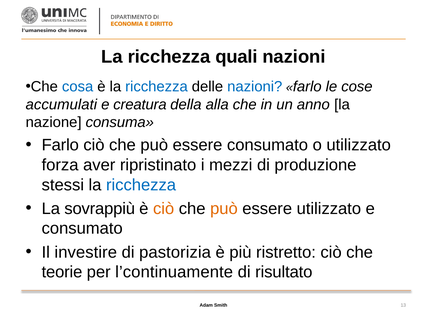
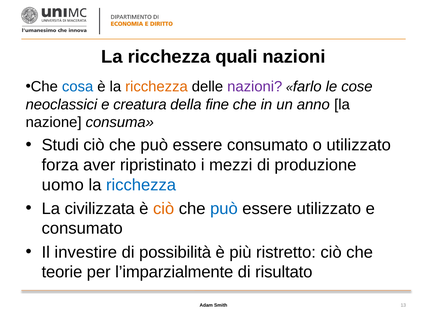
ricchezza at (156, 87) colour: blue -> orange
nazioni at (255, 87) colour: blue -> purple
accumulati: accumulati -> neoclassici
alla: alla -> fine
Farlo at (60, 145): Farlo -> Studi
stessi: stessi -> uomo
sovrappiù: sovrappiù -> civilizzata
può at (224, 209) colour: orange -> blue
pastorizia: pastorizia -> possibilità
l’continuamente: l’continuamente -> l’imparzialmente
